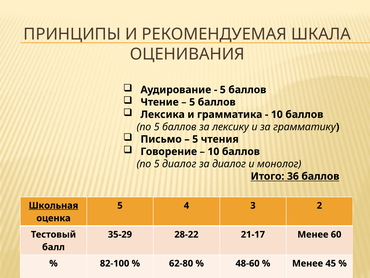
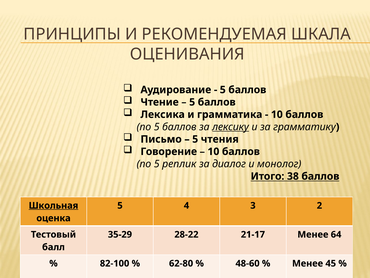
лексику underline: none -> present
5 диалог: диалог -> реплик
36: 36 -> 38
60: 60 -> 64
